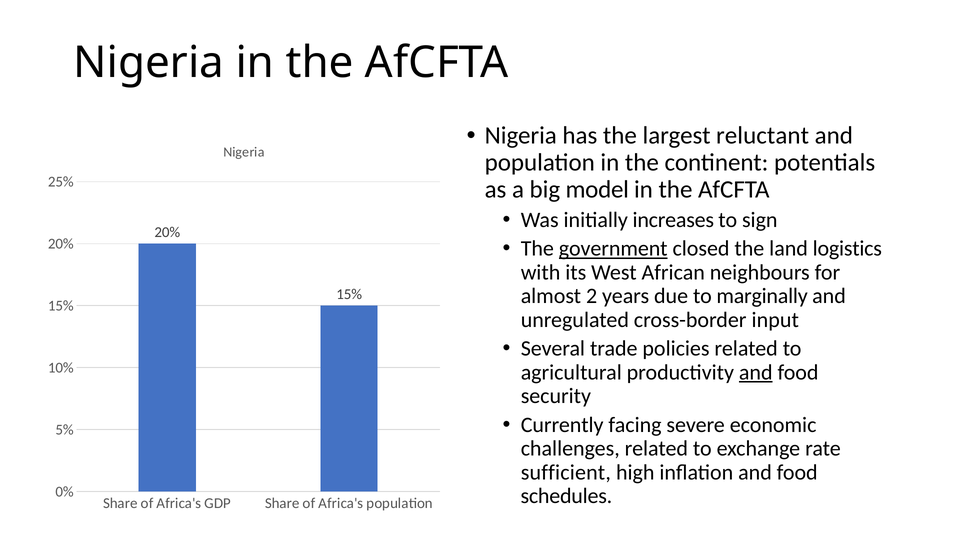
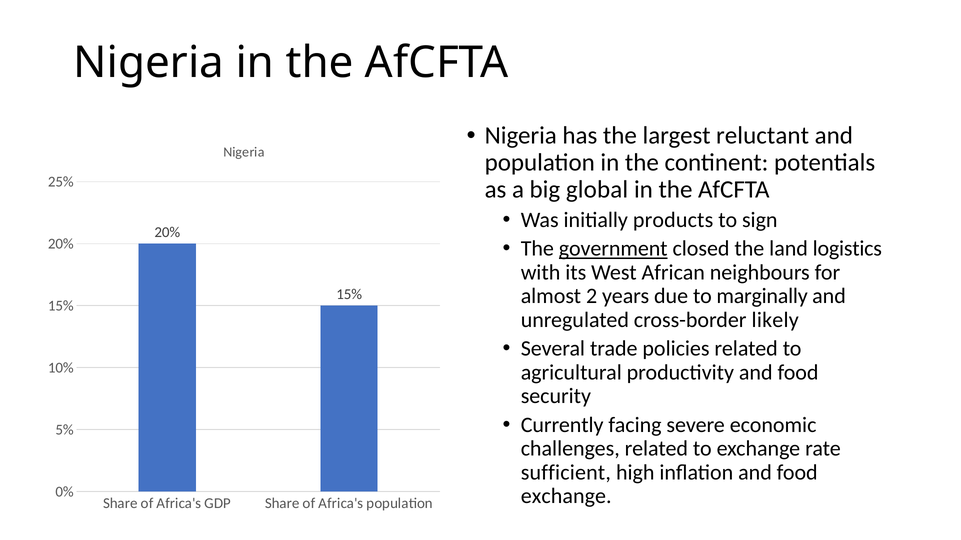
model: model -> global
increases: increases -> products
input: input -> likely
and at (756, 373) underline: present -> none
schedules at (566, 497): schedules -> exchange
